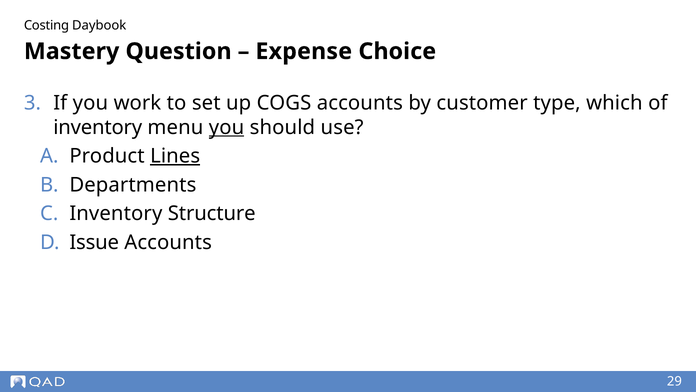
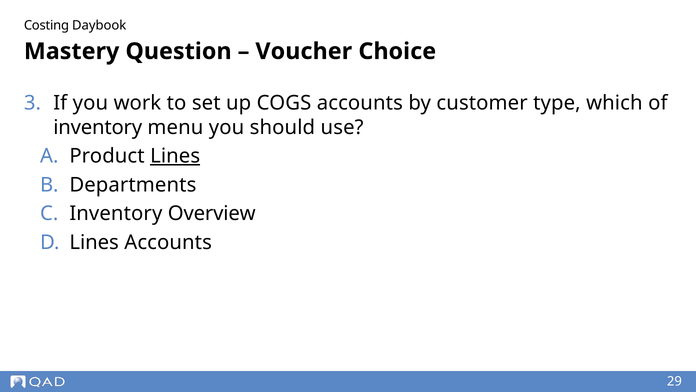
Expense: Expense -> Voucher
you at (227, 127) underline: present -> none
Structure: Structure -> Overview
Issue at (94, 242): Issue -> Lines
